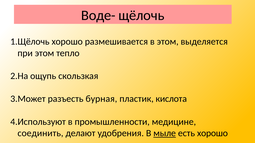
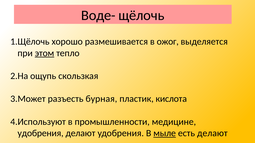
в этом: этом -> ожог
этом at (44, 53) underline: none -> present
соединить at (40, 134): соединить -> удобрения
есть хорошо: хорошо -> делают
